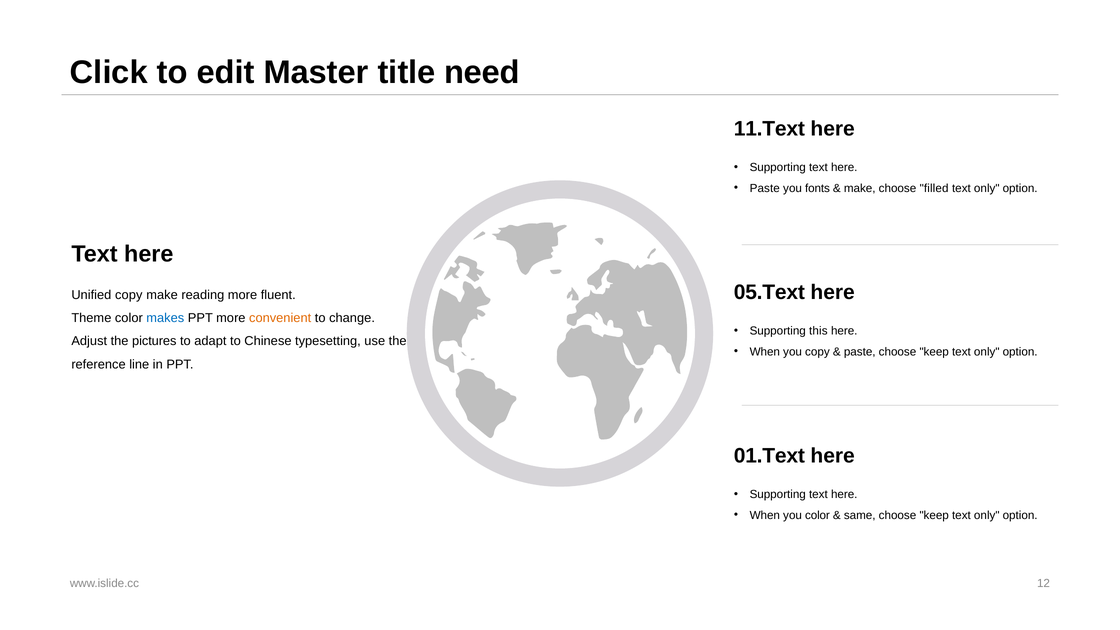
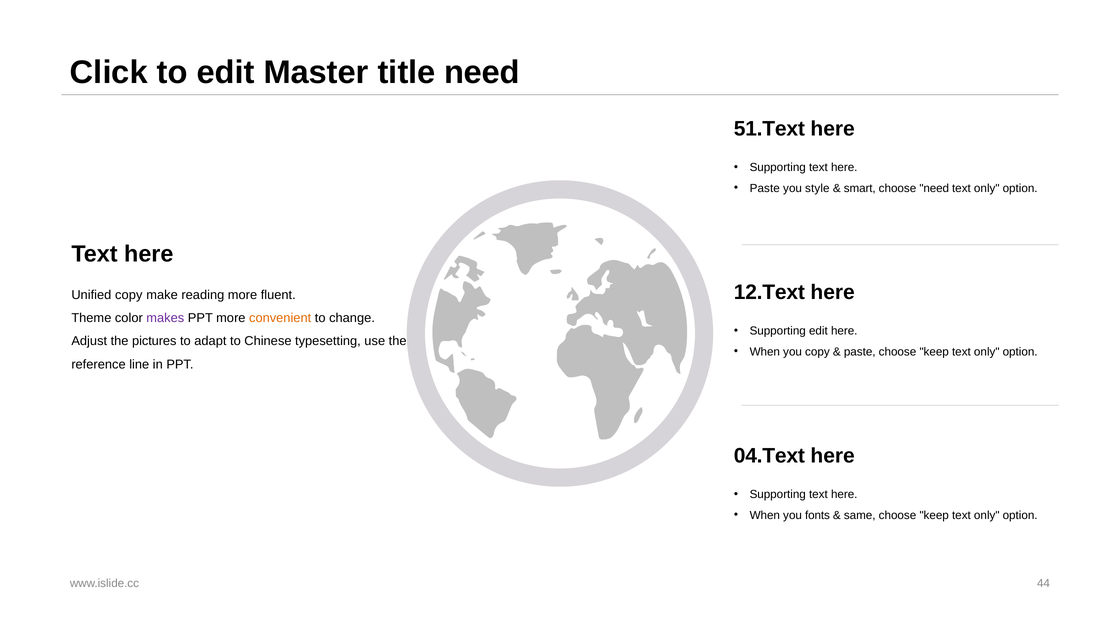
11.Text: 11.Text -> 51.Text
fonts: fonts -> style
make at (860, 188): make -> smart
choose filled: filled -> need
05.Text: 05.Text -> 12.Text
makes colour: blue -> purple
Supporting this: this -> edit
01.Text: 01.Text -> 04.Text
you color: color -> fonts
12: 12 -> 44
